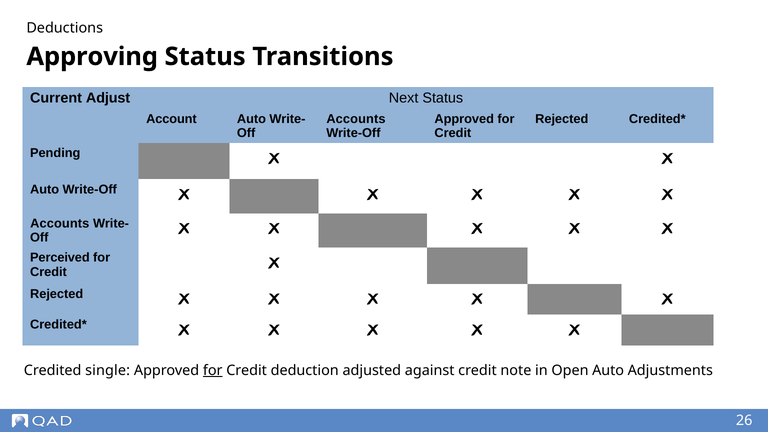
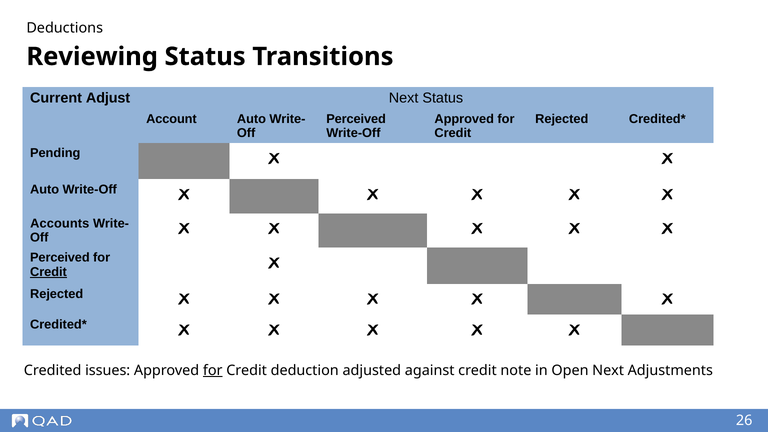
Approving: Approving -> Reviewing
Accounts at (356, 119): Accounts -> Perceived
Credit at (48, 272) underline: none -> present
single: single -> issues
Open Auto: Auto -> Next
